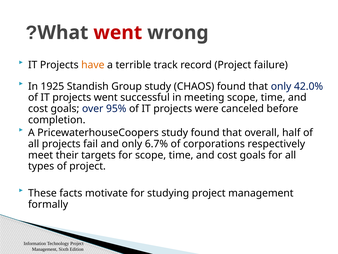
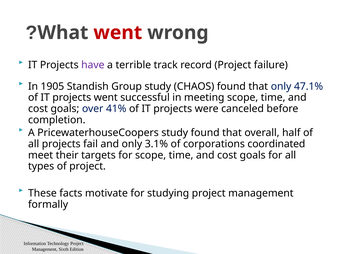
have colour: orange -> purple
1925: 1925 -> 1905
42.0%: 42.0% -> 47.1%
95%: 95% -> 41%
6.7%: 6.7% -> 3.1%
respectively: respectively -> coordinated
